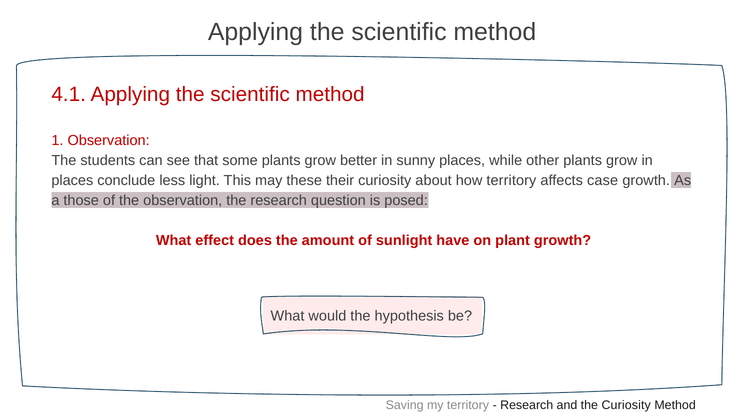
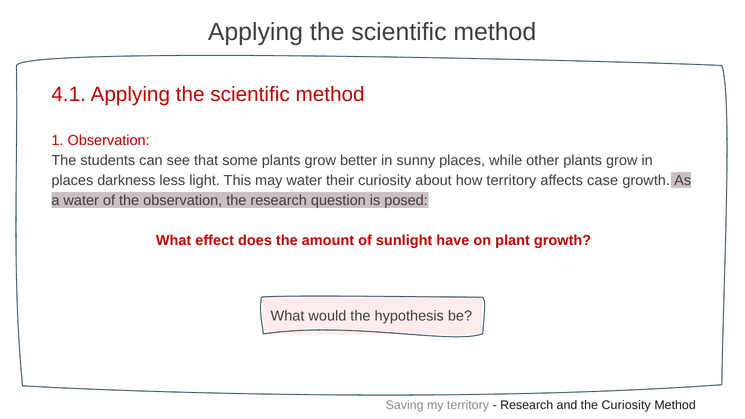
conclude: conclude -> darkness
may these: these -> water
a those: those -> water
